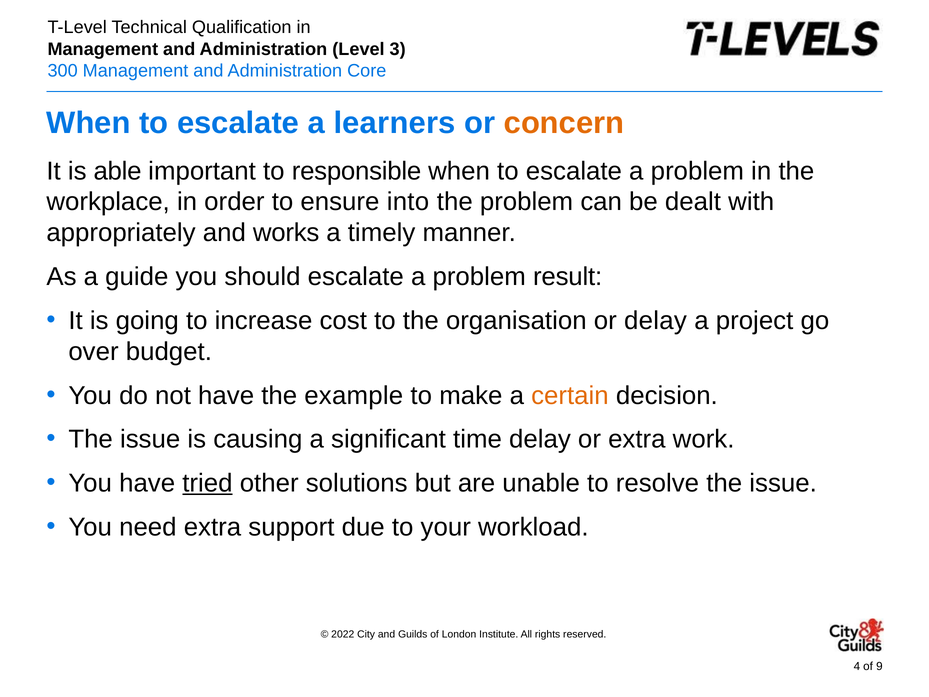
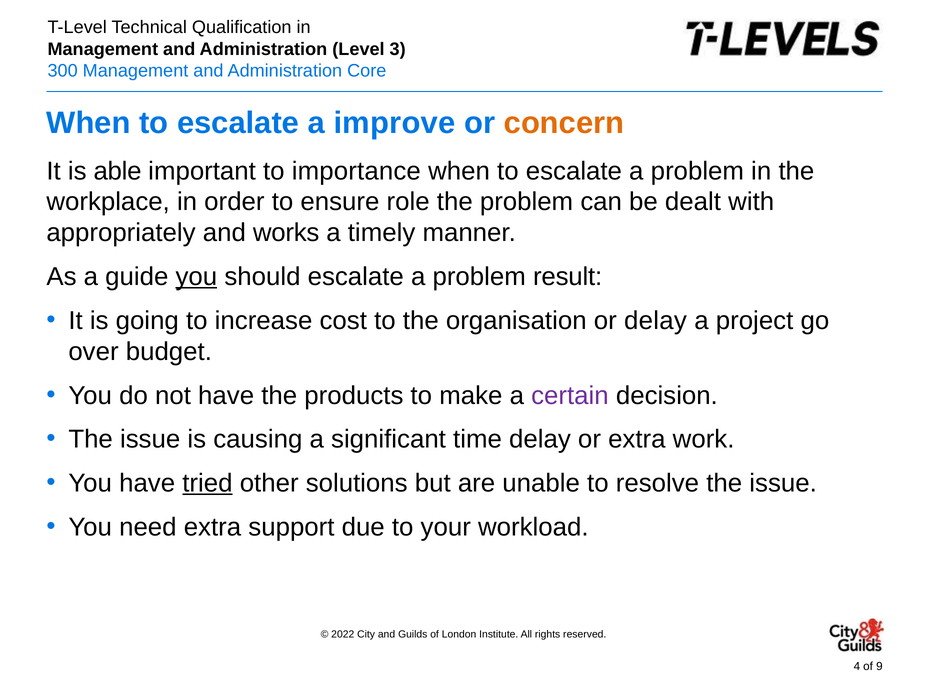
learners: learners -> improve
responsible: responsible -> importance
into: into -> role
you at (196, 277) underline: none -> present
example: example -> products
certain colour: orange -> purple
